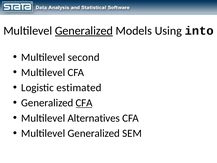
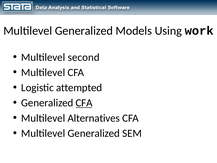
Generalized at (84, 31) underline: present -> none
into: into -> work
estimated: estimated -> attempted
